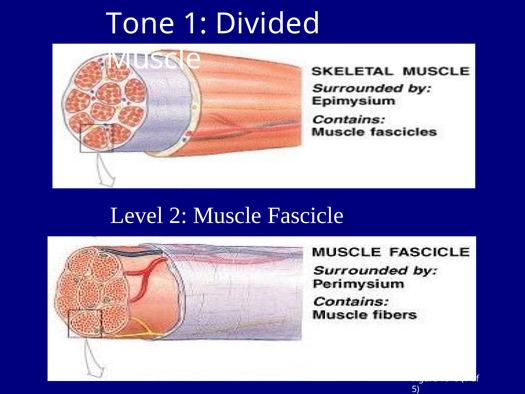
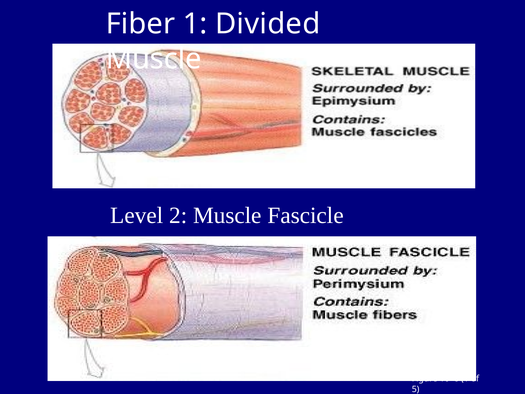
Tone: Tone -> Fiber
